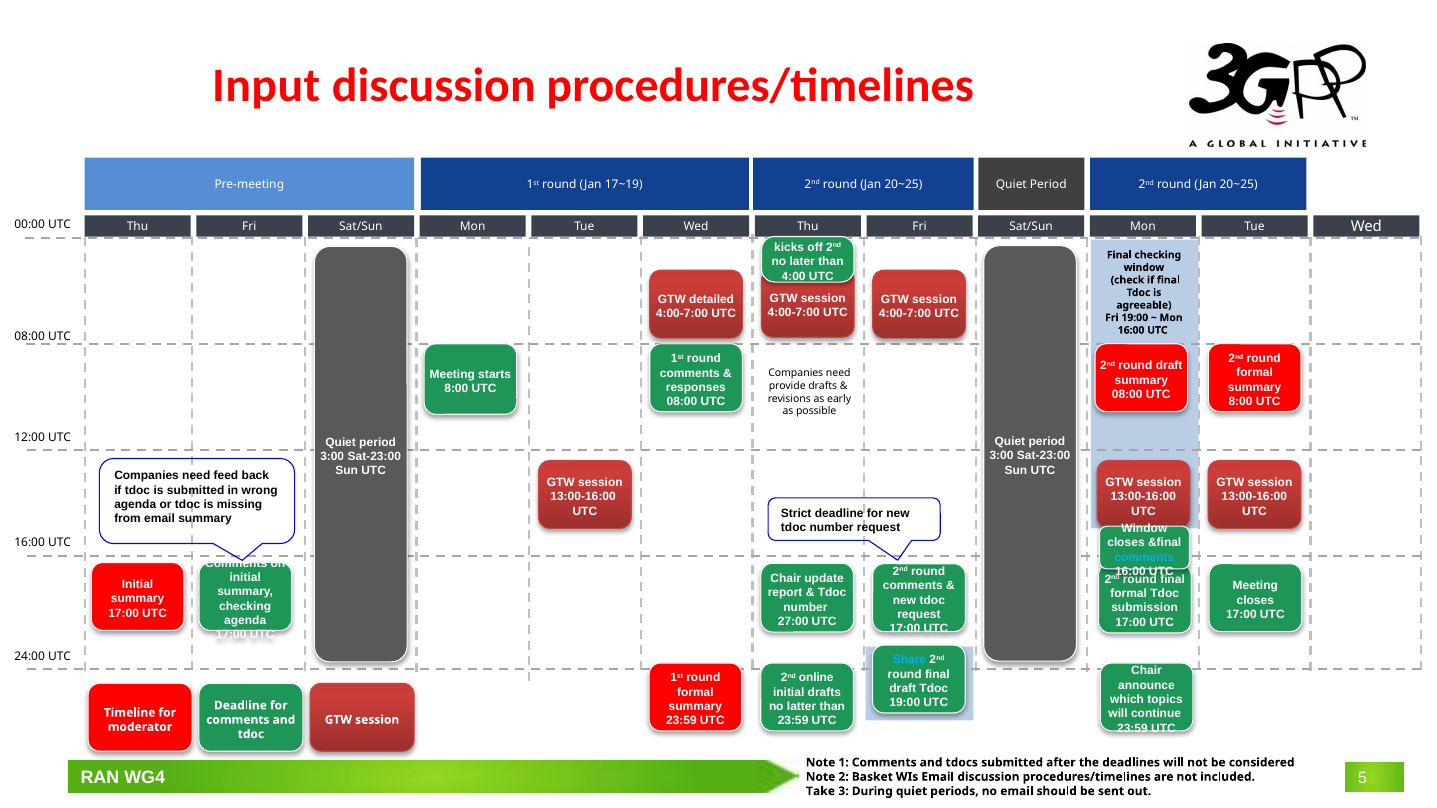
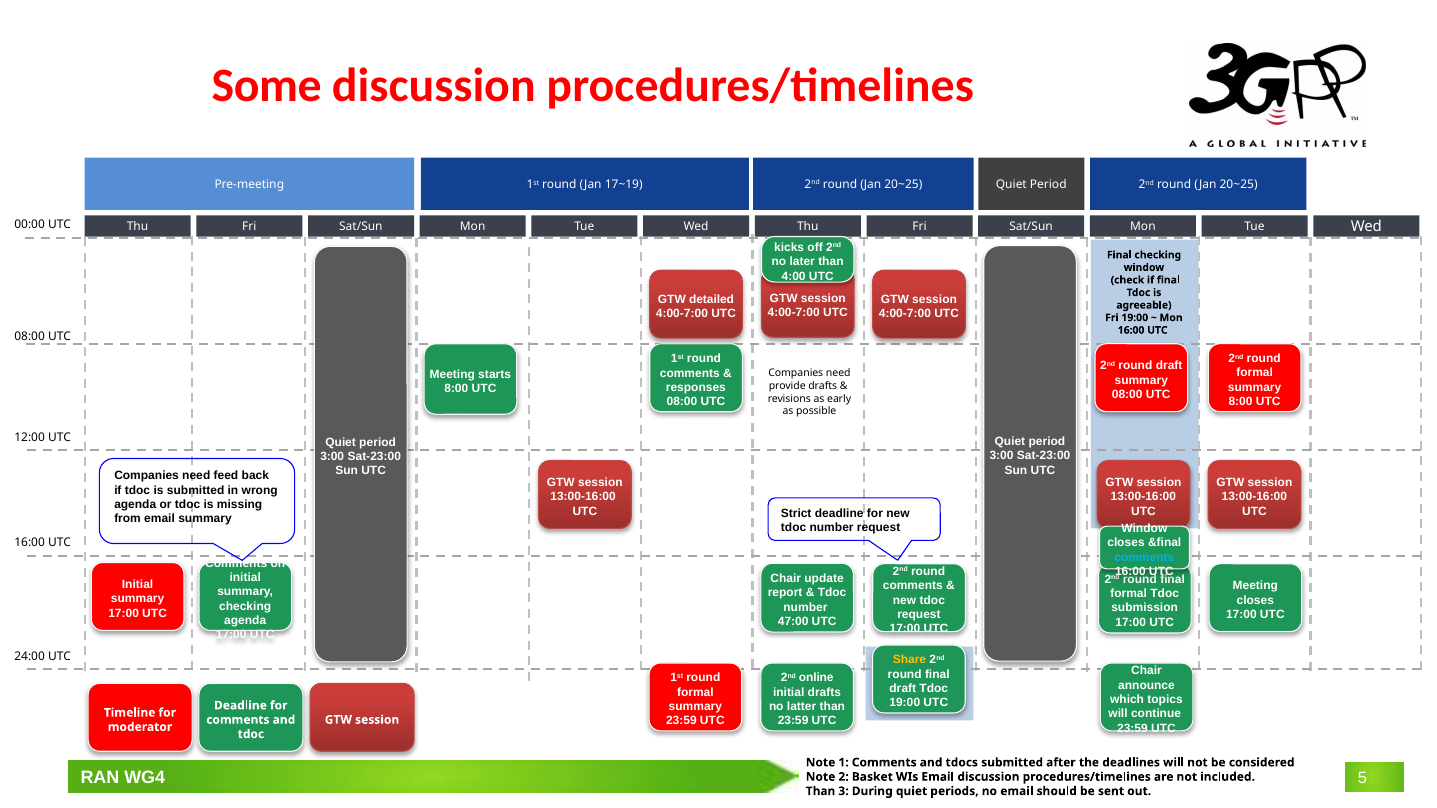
Input: Input -> Some
27:00: 27:00 -> 47:00
Share colour: light blue -> yellow
Take at (820, 791): Take -> Than
